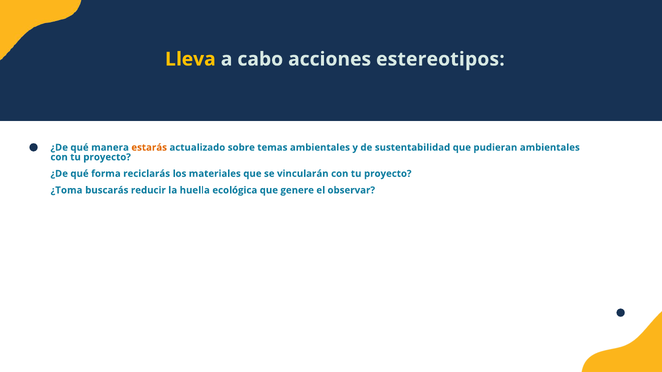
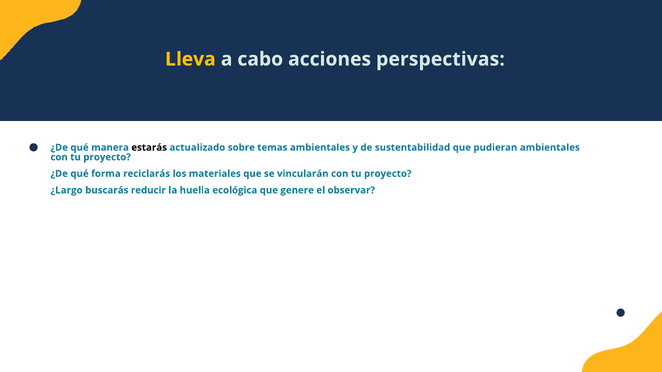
estereotipos: estereotipos -> perspectivas
estarás colour: orange -> black
¿Toma: ¿Toma -> ¿Largo
